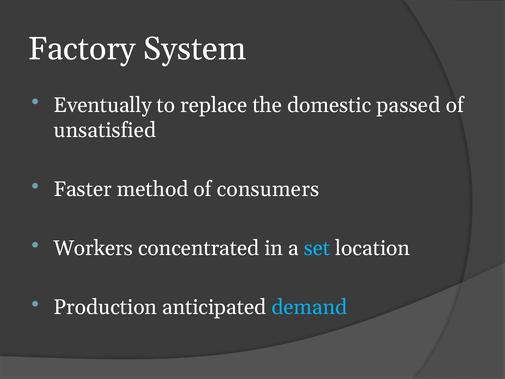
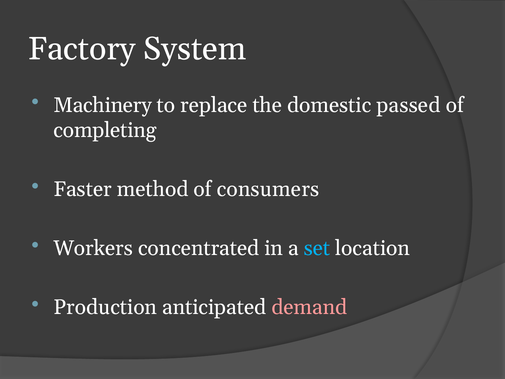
Eventually: Eventually -> Machinery
unsatisfied: unsatisfied -> completing
demand colour: light blue -> pink
